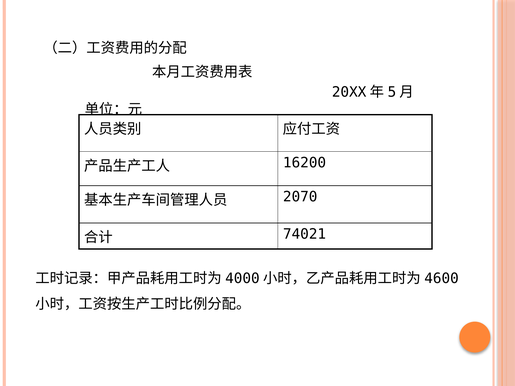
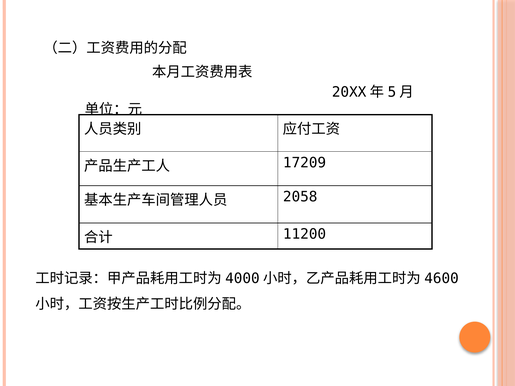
16200: 16200 -> 17209
2070: 2070 -> 2058
74021: 74021 -> 11200
